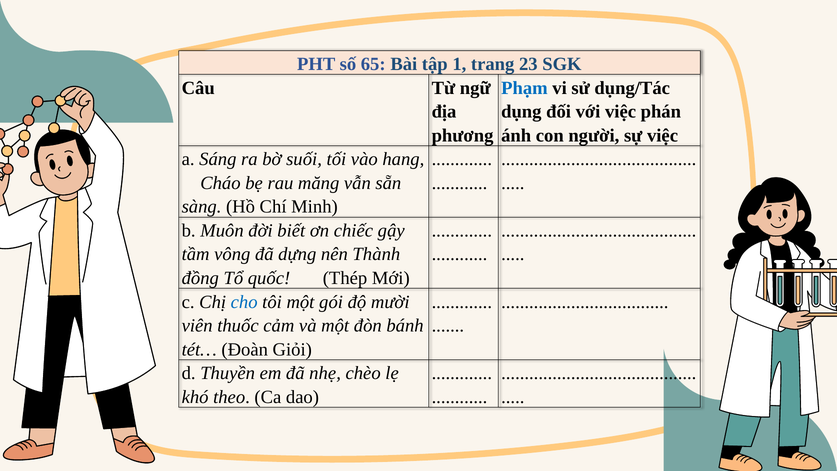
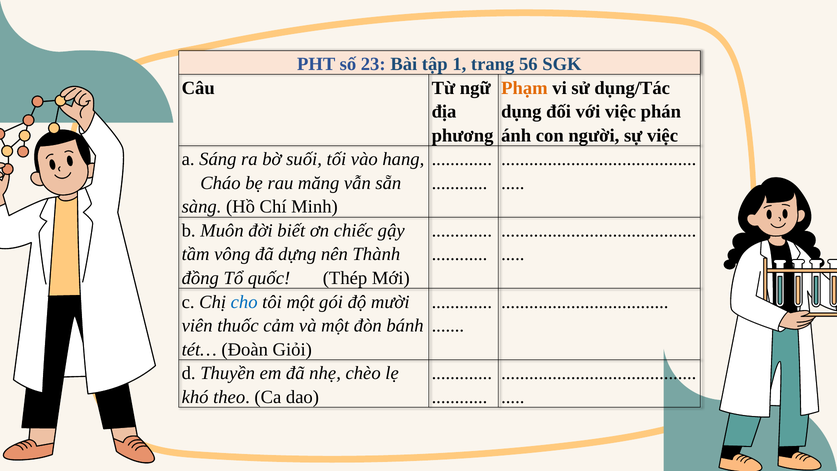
65: 65 -> 23
23: 23 -> 56
Phạm colour: blue -> orange
